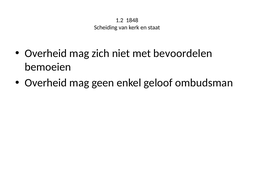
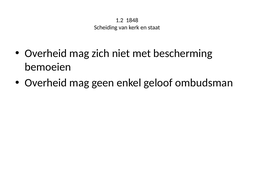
bevoordelen: bevoordelen -> bescherming
